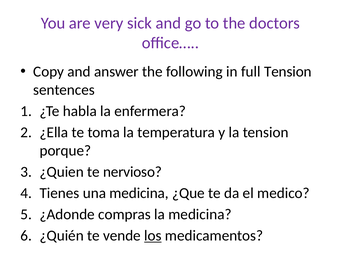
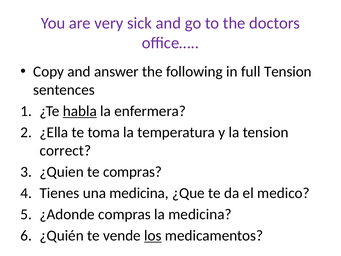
habla underline: none -> present
porque: porque -> correct
te nervioso: nervioso -> compras
